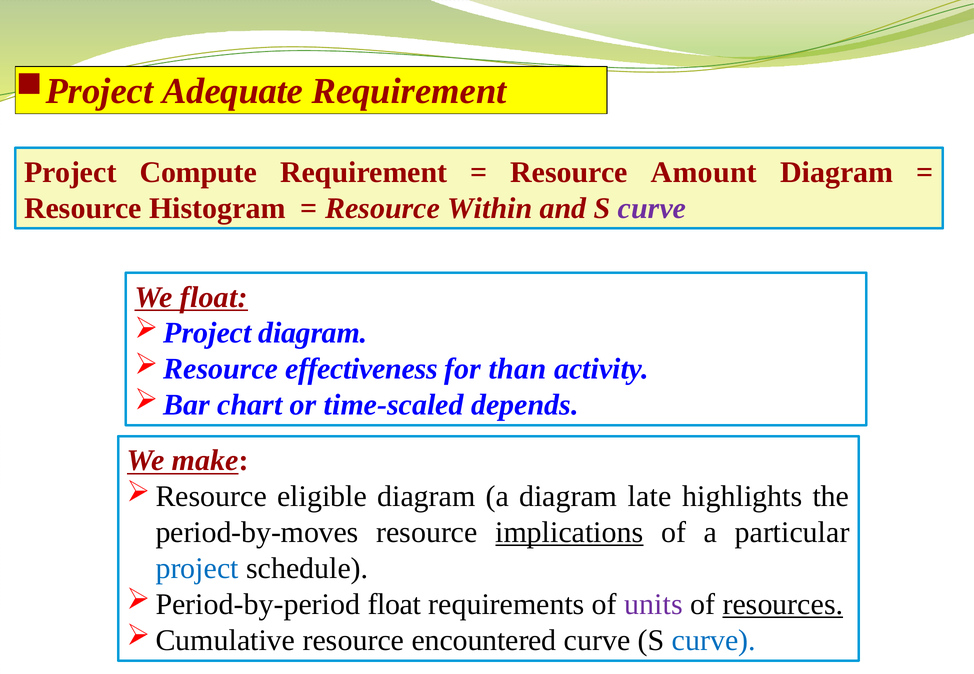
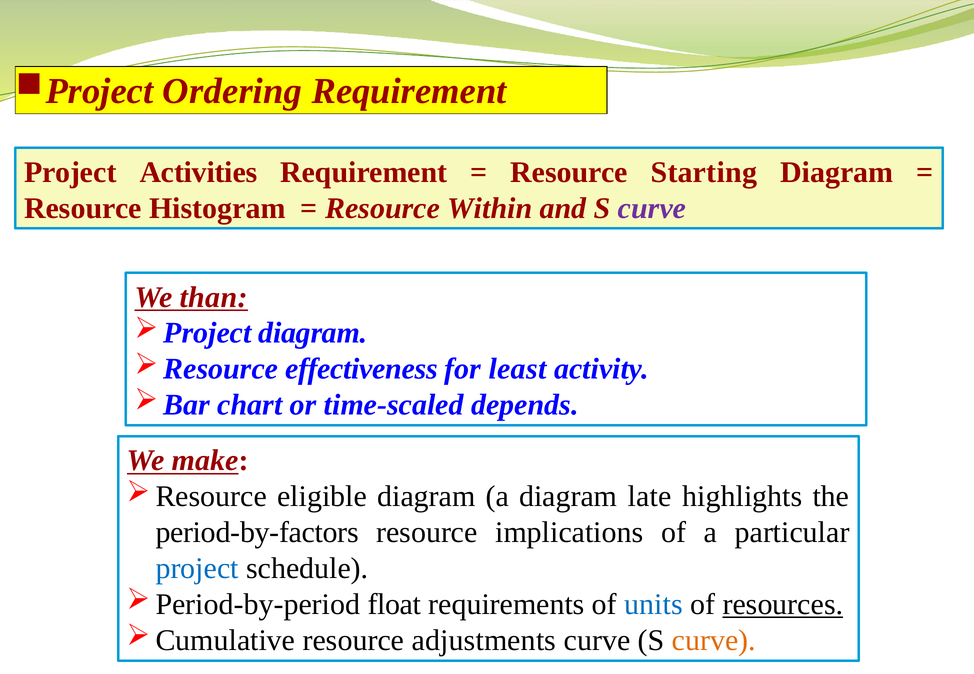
Adequate: Adequate -> Ordering
Compute: Compute -> Activities
Amount: Amount -> Starting
We float: float -> than
than: than -> least
period-by-moves: period-by-moves -> period-by-factors
implications underline: present -> none
units colour: purple -> blue
encountered: encountered -> adjustments
curve at (714, 641) colour: blue -> orange
